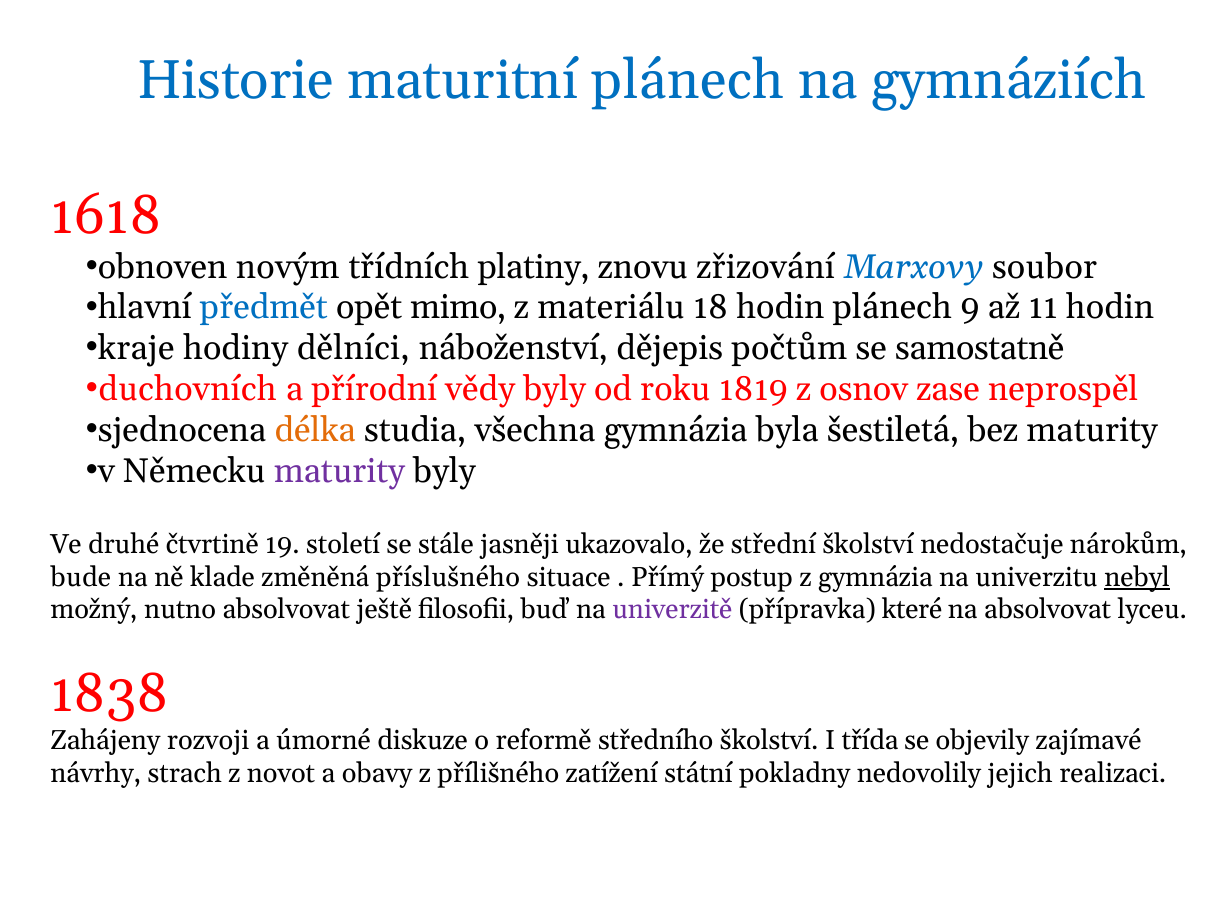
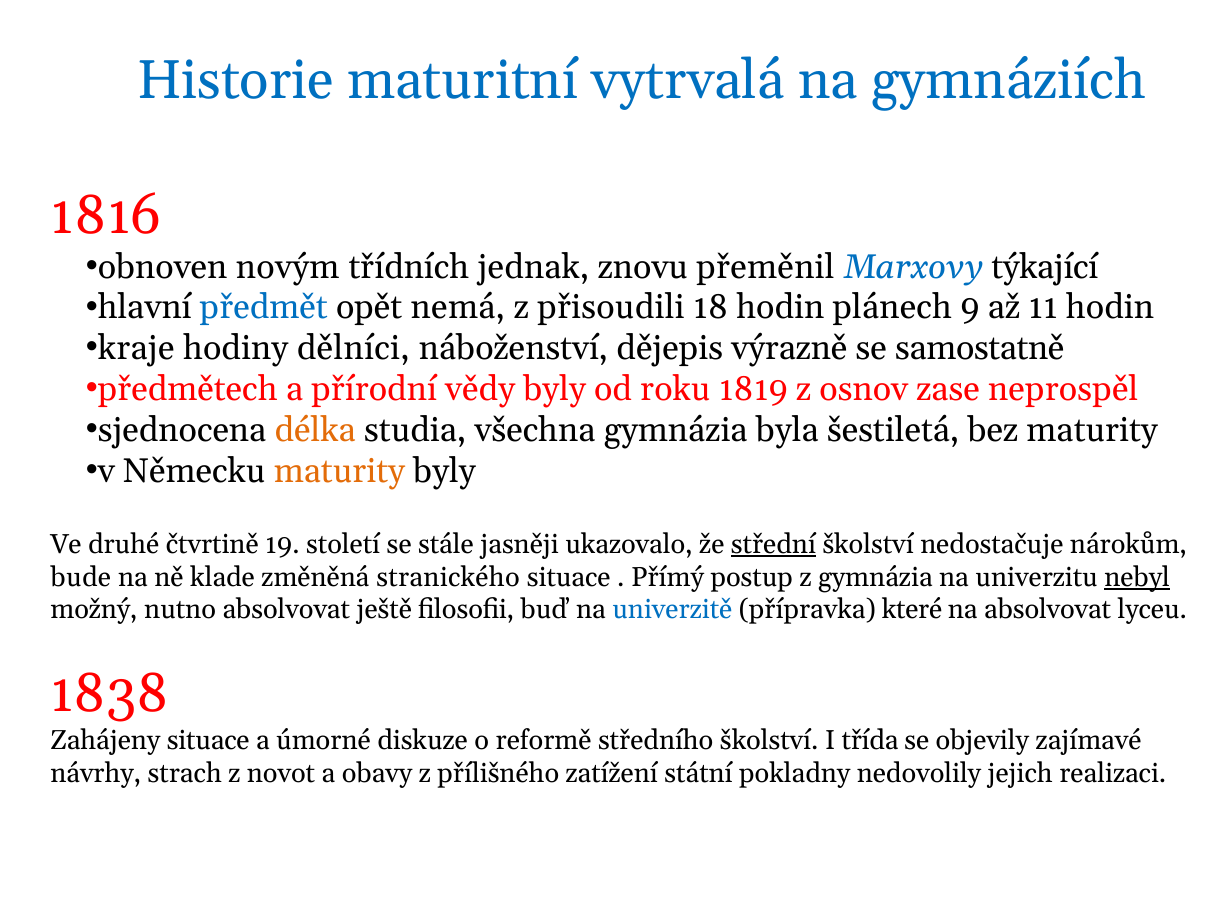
maturitní plánech: plánech -> vytrvalá
1618: 1618 -> 1816
platiny: platiny -> jednak
zřizování: zřizování -> přeměnil
soubor: soubor -> týkající
mimo: mimo -> nemá
materiálu: materiálu -> přisoudili
počtům: počtům -> výrazně
duchovních: duchovních -> předmětech
maturity at (339, 471) colour: purple -> orange
střední underline: none -> present
příslušného: příslušného -> stranického
univerzitě colour: purple -> blue
Zahájeny rozvoji: rozvoji -> situace
